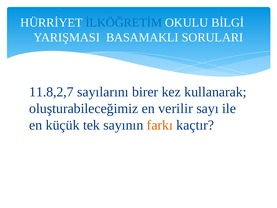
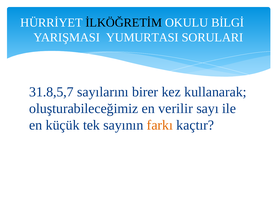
İLKÖĞRETİM colour: blue -> black
BASAMAKLI: BASAMAKLI -> YUMURTASI
11.8,2,7: 11.8,2,7 -> 31.8,5,7
